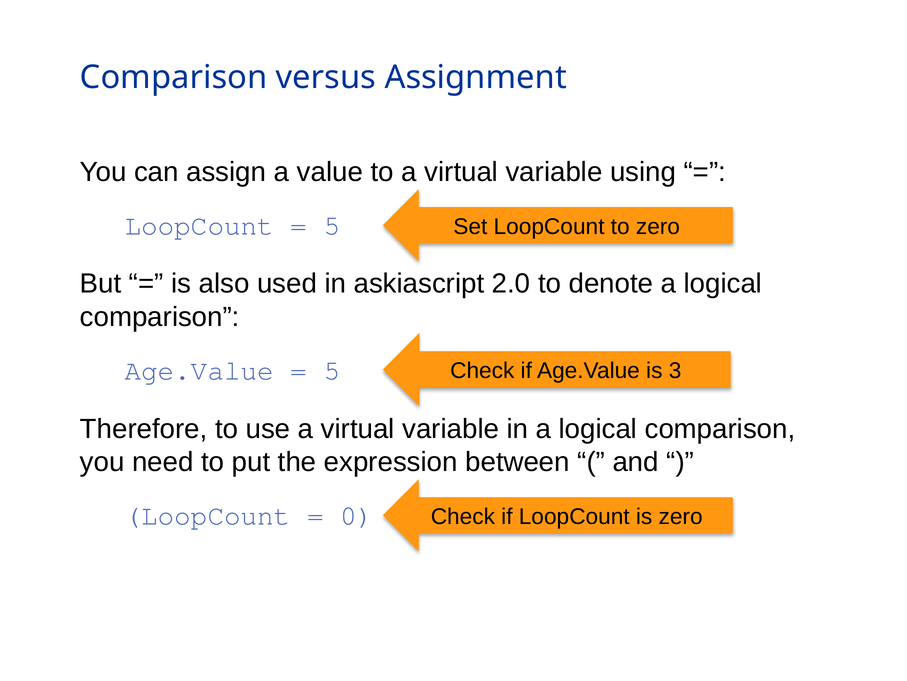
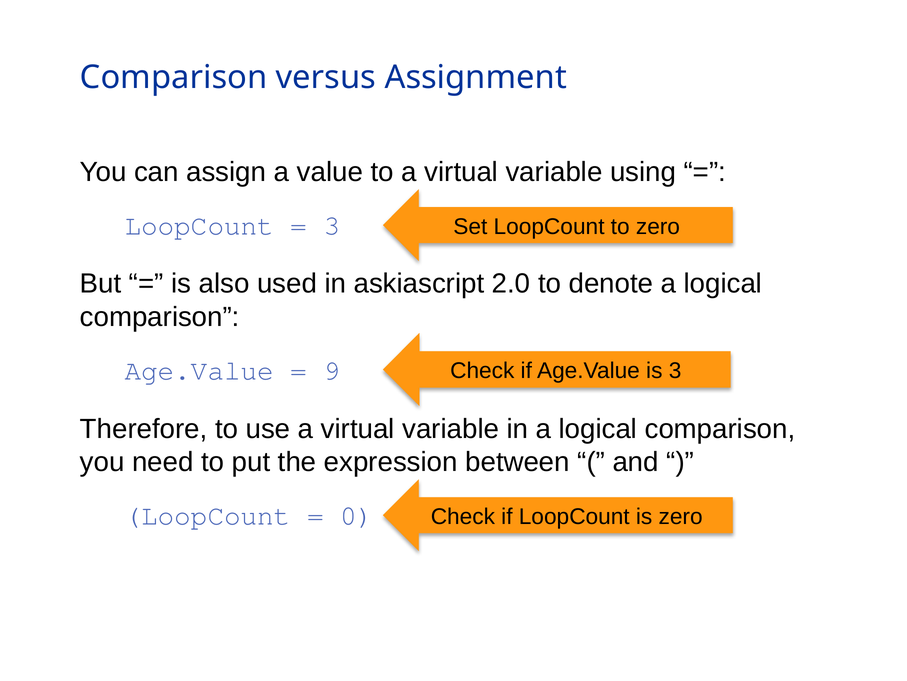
5 at (332, 225): 5 -> 3
5 at (332, 370): 5 -> 9
